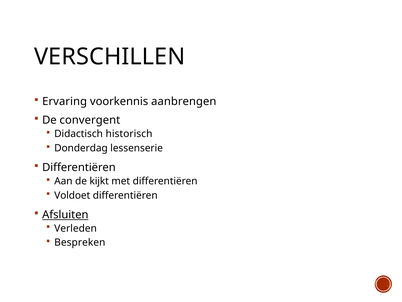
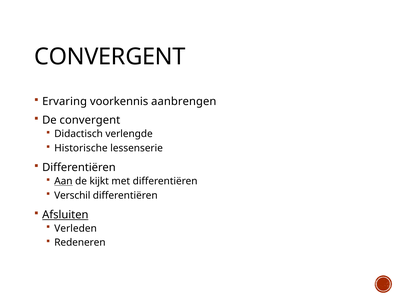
VERSCHILLEN at (110, 57): VERSCHILLEN -> CONVERGENT
historisch: historisch -> verlengde
Donderdag: Donderdag -> Historische
Aan underline: none -> present
Voldoet: Voldoet -> Verschil
Bespreken: Bespreken -> Redeneren
